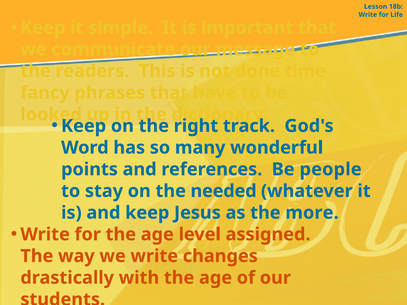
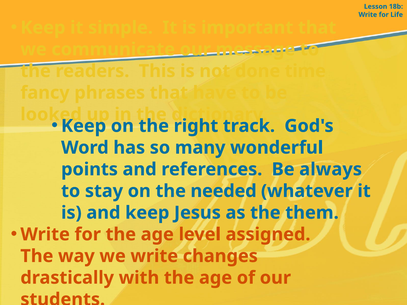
people: people -> always
more: more -> them
